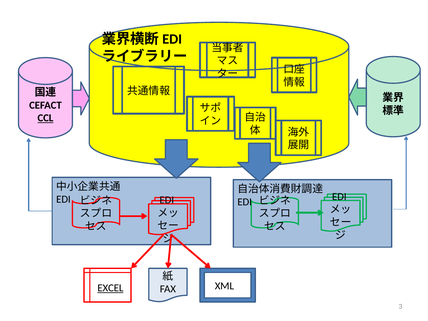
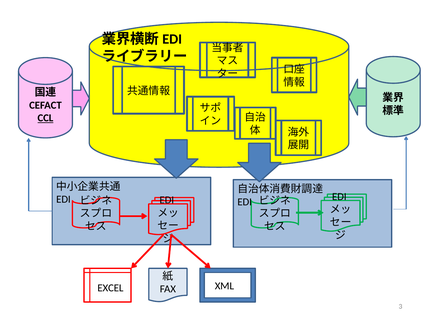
EXCEL underline: present -> none
